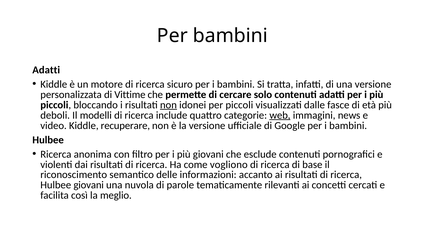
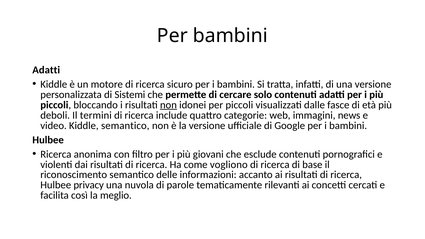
Vittime: Vittime -> Sistemi
modelli: modelli -> termini
web underline: present -> none
Kiddle recuperare: recuperare -> semantico
Hulbee giovani: giovani -> privacy
